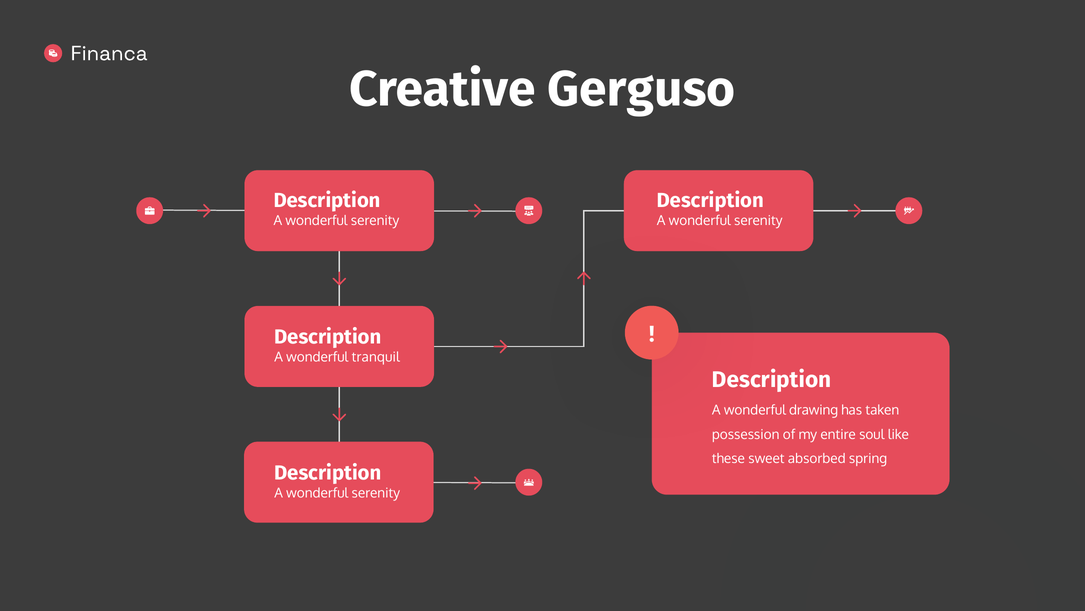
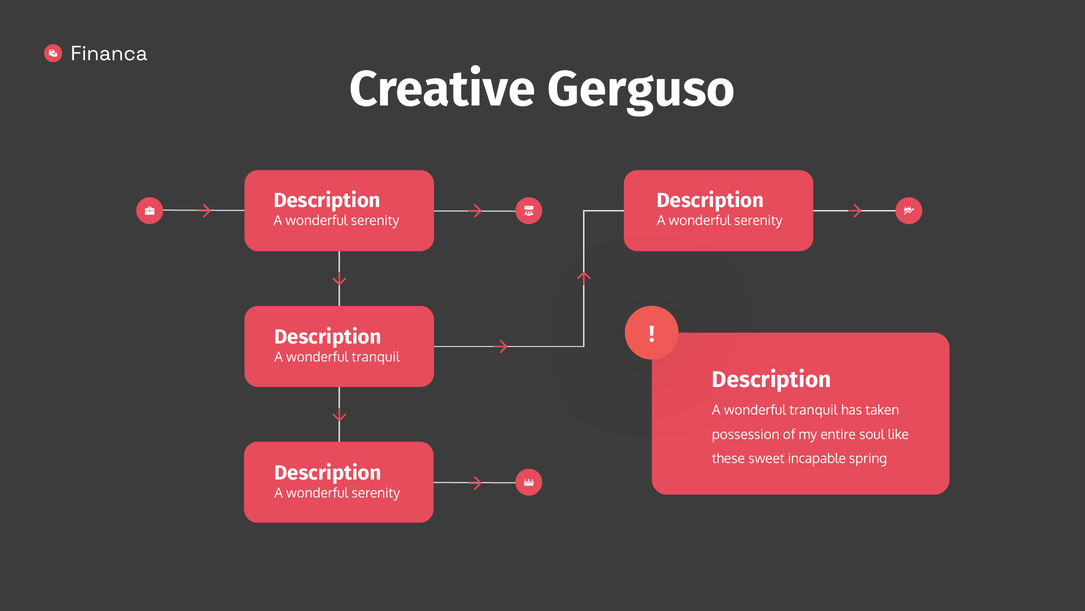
drawing at (814, 410): drawing -> tranquil
absorbed: absorbed -> incapable
